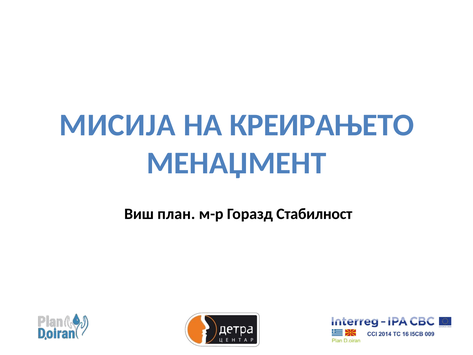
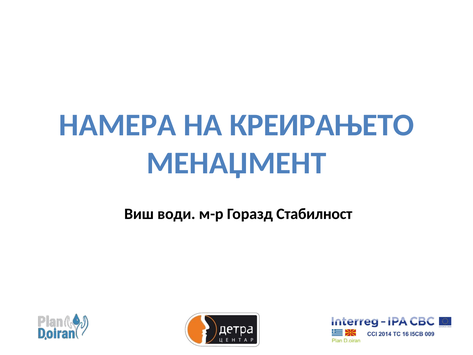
МИСИЈА: МИСИЈА -> НАМЕРА
план: план -> води
